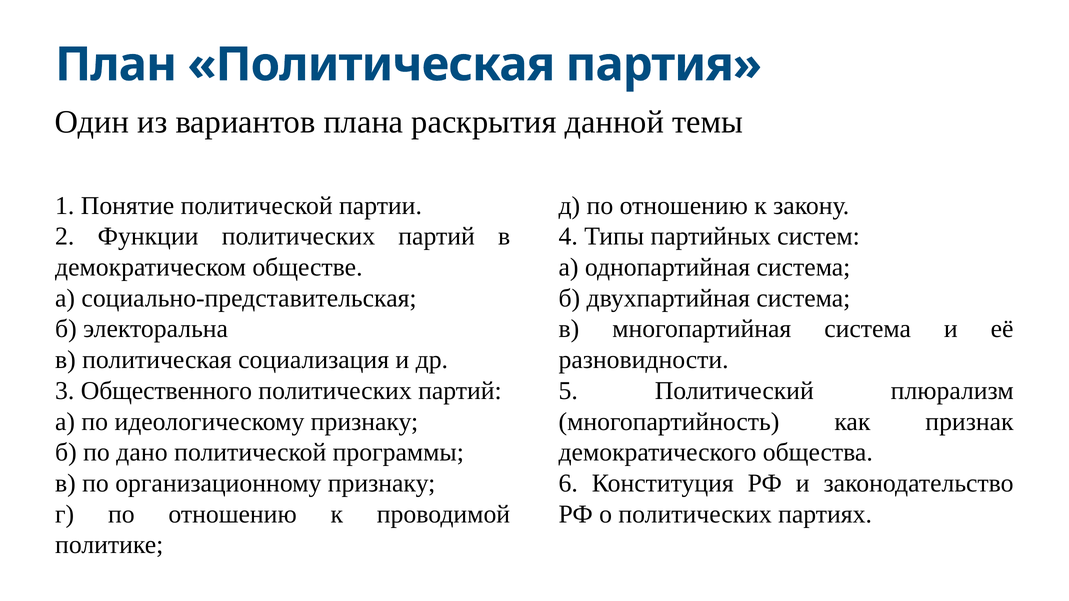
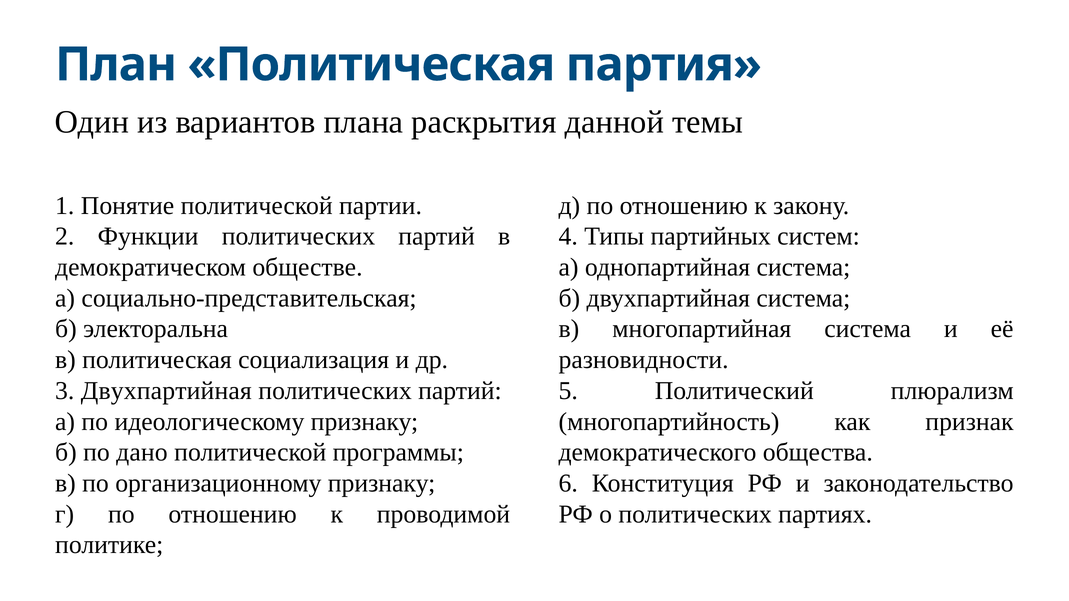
3 Общественного: Общественного -> Двухпартийная
